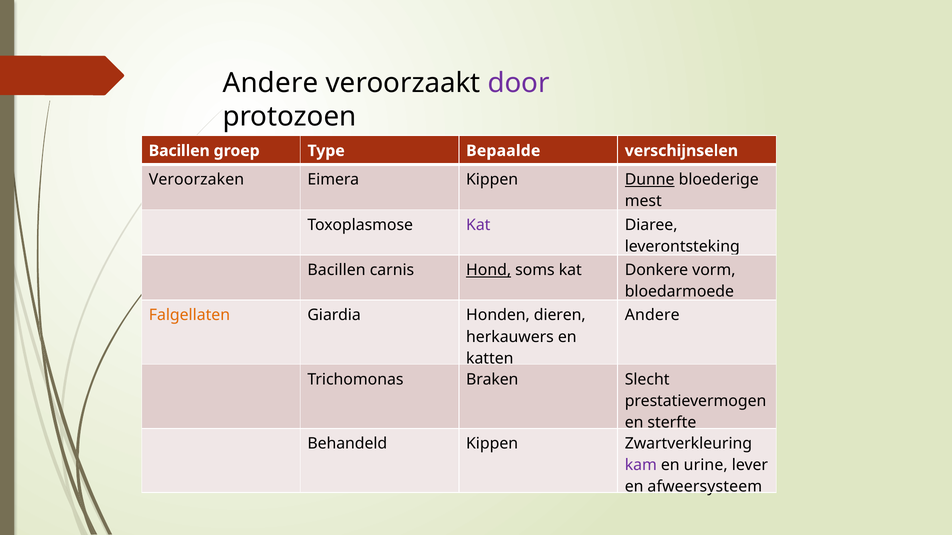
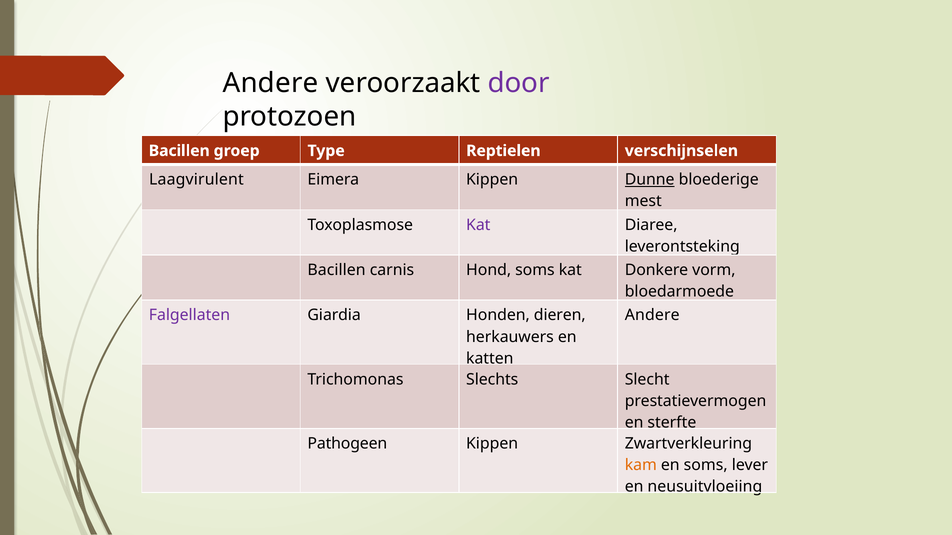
Bepaalde: Bepaalde -> Reptielen
Veroorzaken: Veroorzaken -> Laagvirulent
Hond underline: present -> none
Falgellaten colour: orange -> purple
Braken: Braken -> Slechts
Behandeld: Behandeld -> Pathogeen
kam colour: purple -> orange
en urine: urine -> soms
afweersysteem: afweersysteem -> neusuitvloeiing
